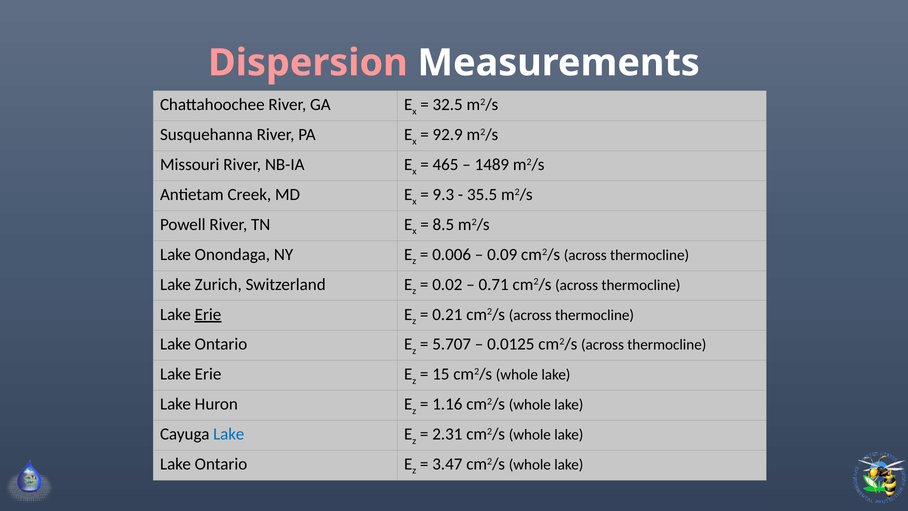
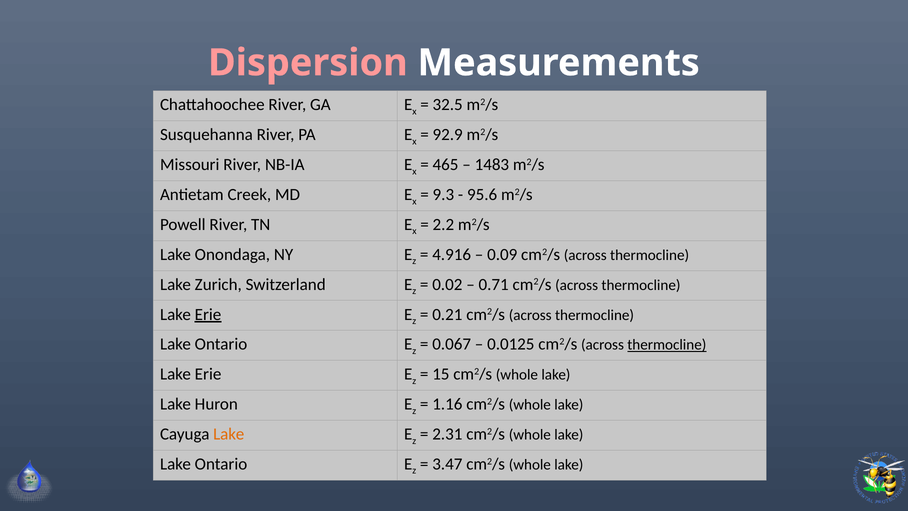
1489: 1489 -> 1483
35.5: 35.5 -> 95.6
8.5: 8.5 -> 2.2
0.006: 0.006 -> 4.916
5.707: 5.707 -> 0.067
thermocline at (667, 345) underline: none -> present
Lake at (229, 434) colour: blue -> orange
